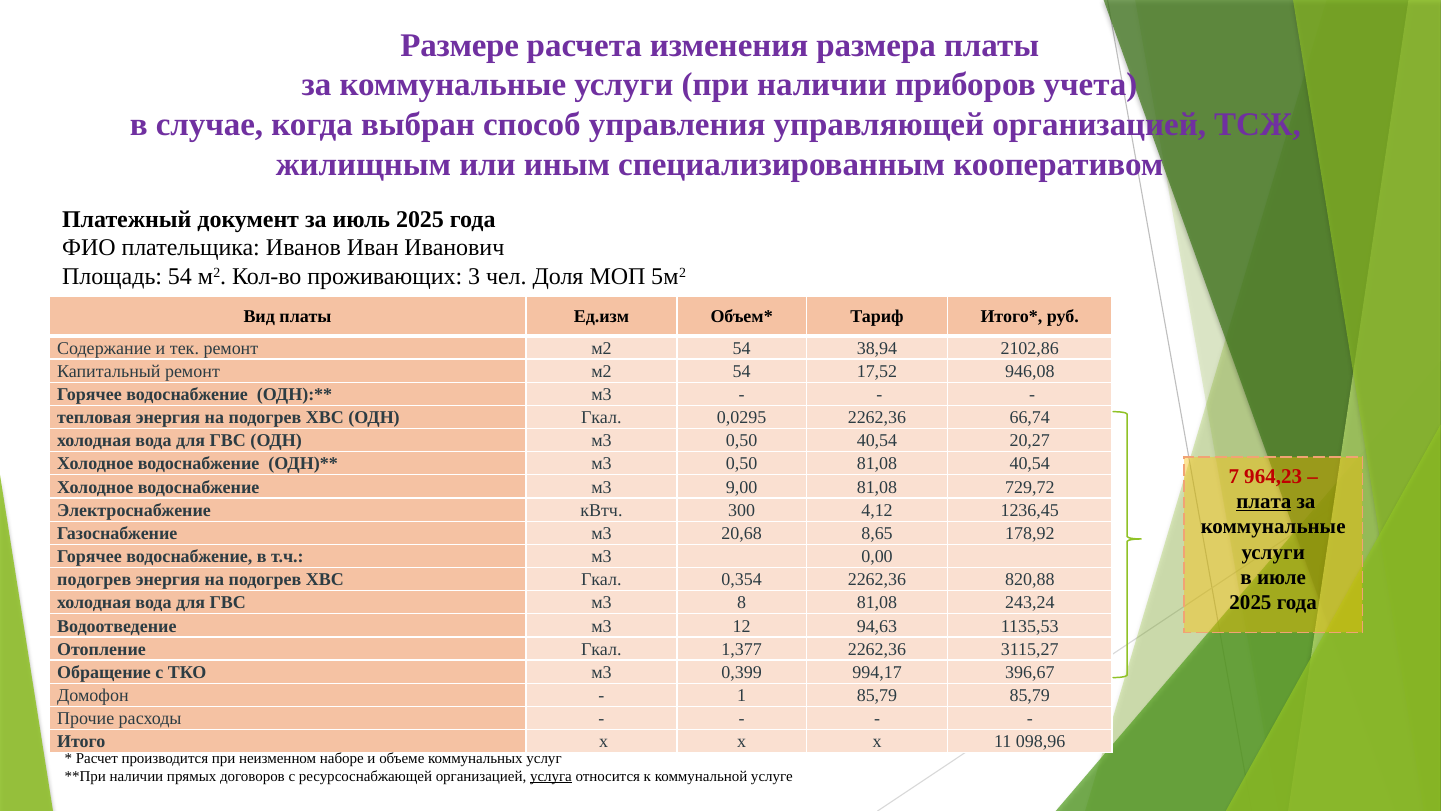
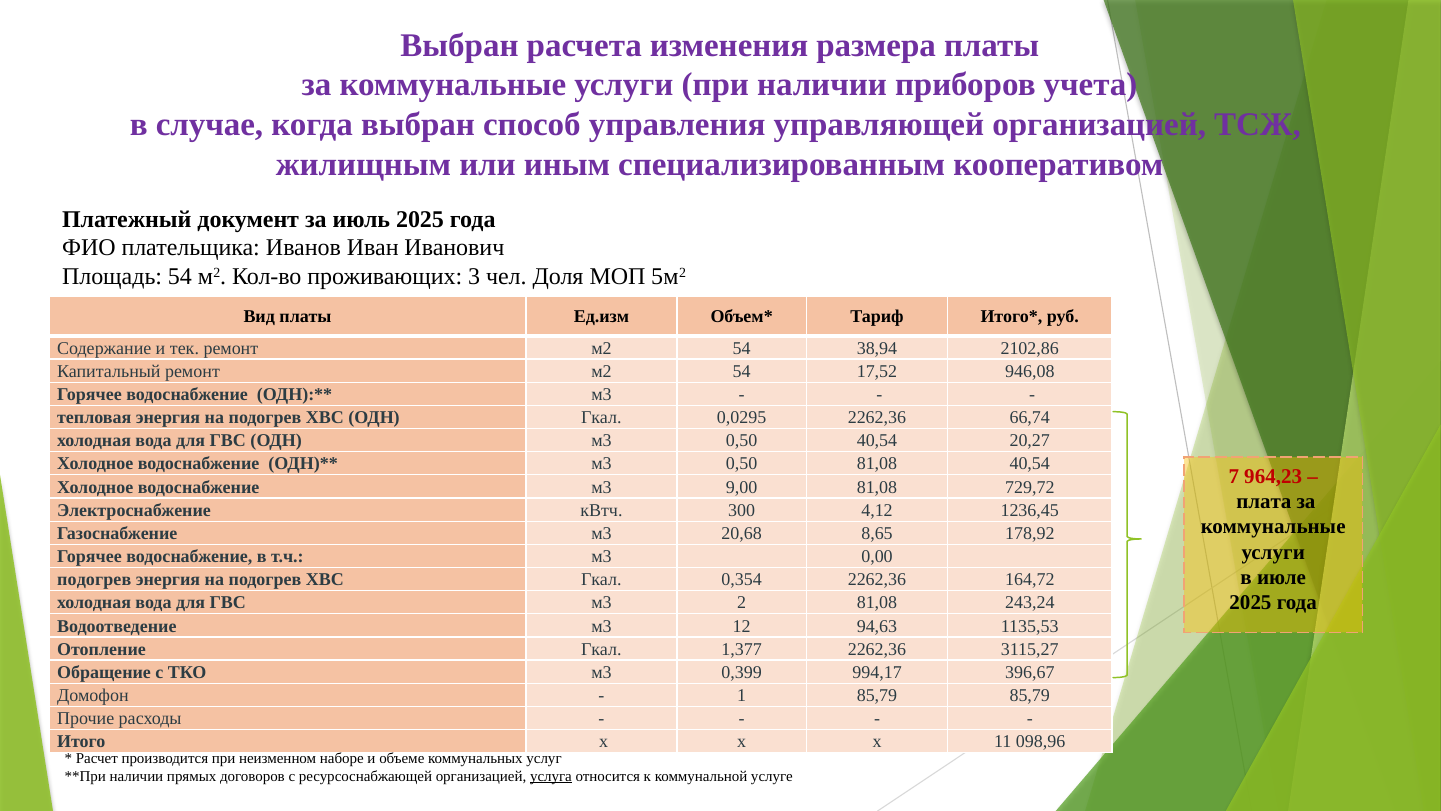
Размере at (460, 45): Размере -> Выбран
плата underline: present -> none
820,88: 820,88 -> 164,72
8: 8 -> 2
